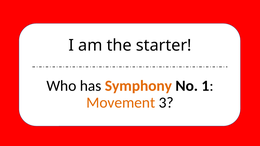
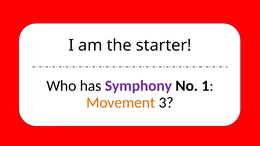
Symphony colour: orange -> purple
